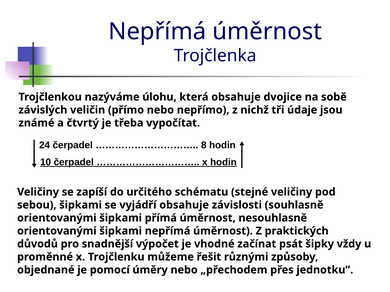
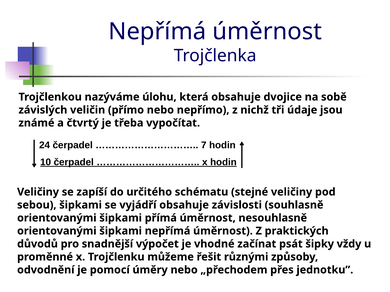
8: 8 -> 7
objednané: objednané -> odvodnění
